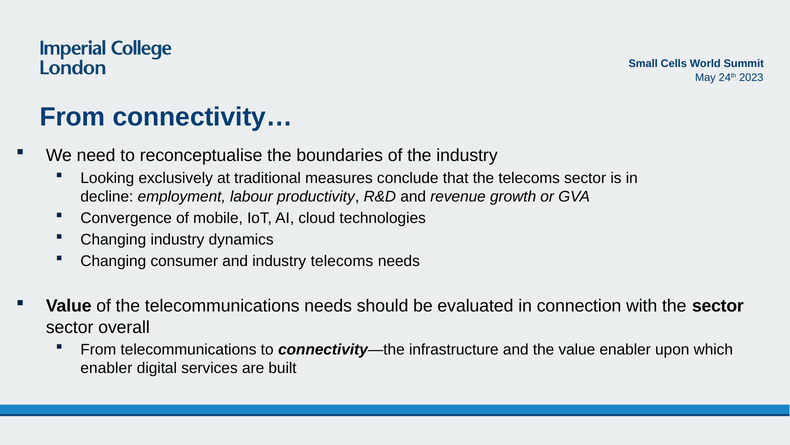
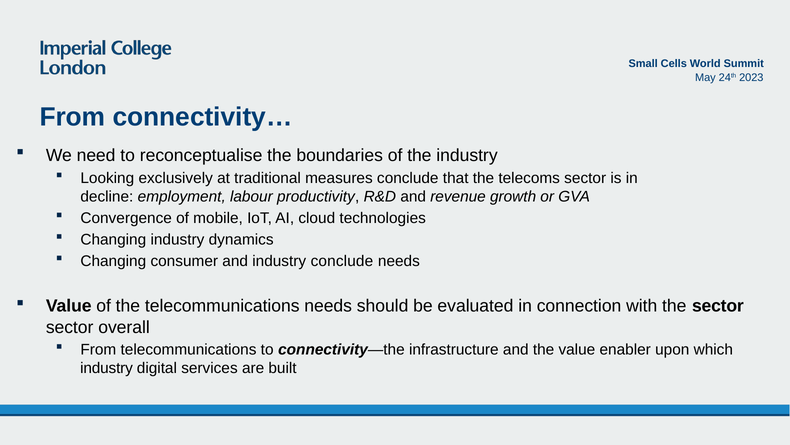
industry telecoms: telecoms -> conclude
enabler at (106, 368): enabler -> industry
